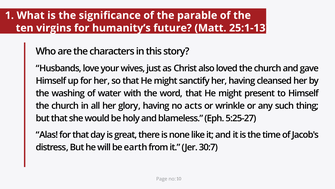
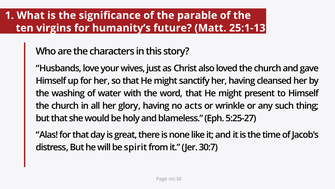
earth: earth -> spirit
